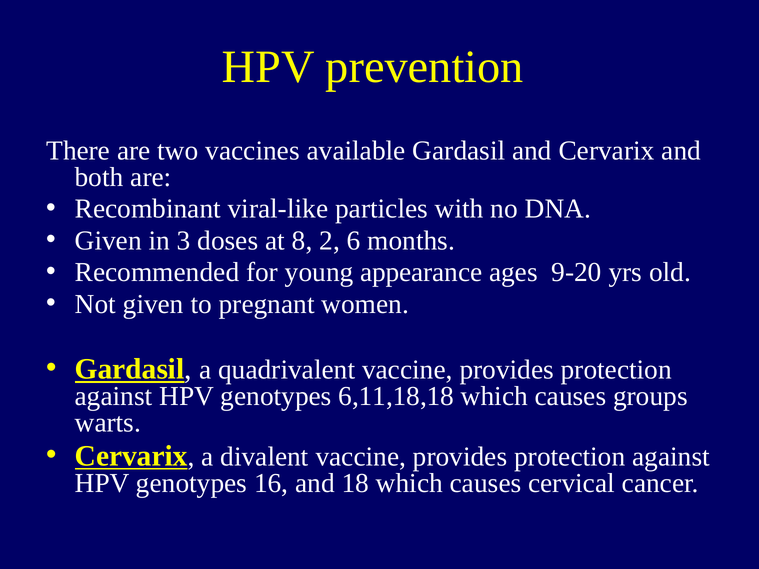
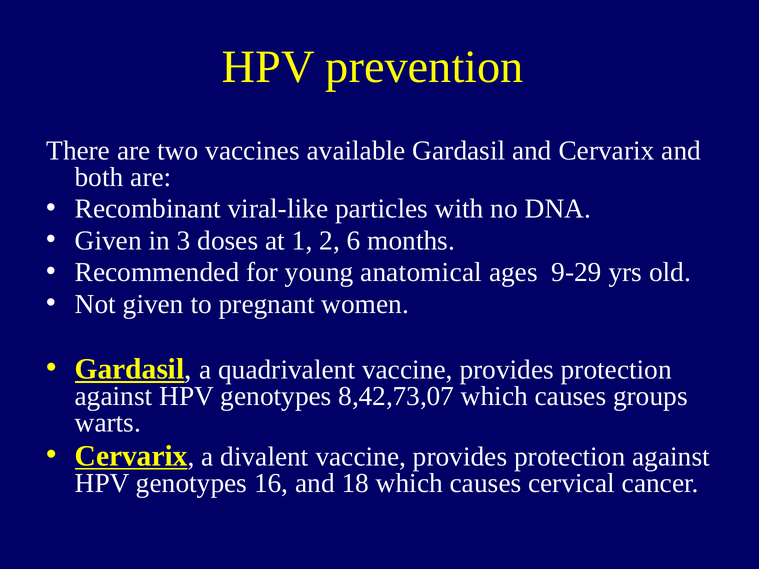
8: 8 -> 1
appearance: appearance -> anatomical
9-20: 9-20 -> 9-29
6,11,18,18: 6,11,18,18 -> 8,42,73,07
